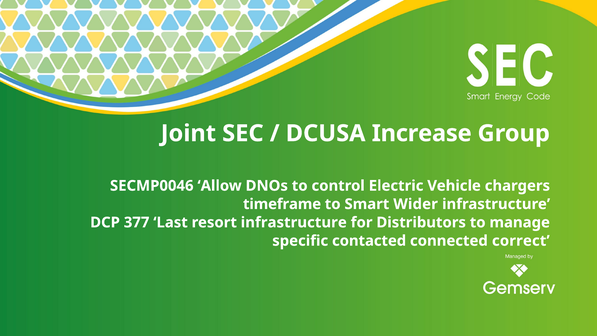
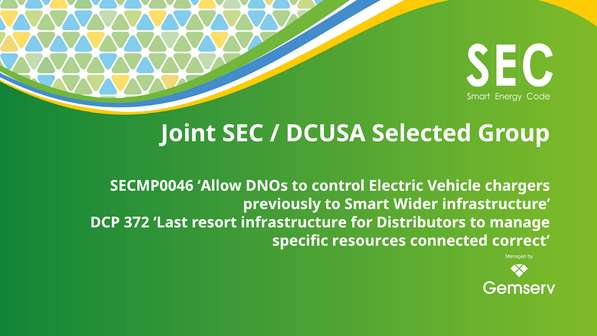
Increase: Increase -> Selected
timeframe: timeframe -> previously
377: 377 -> 372
contacted: contacted -> resources
